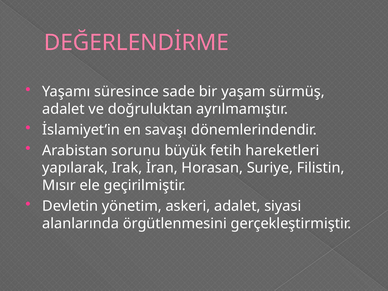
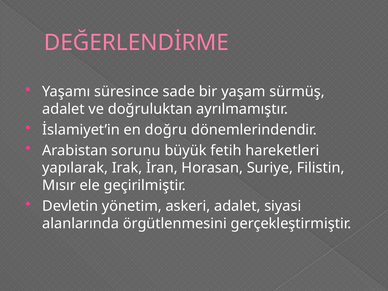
savaşı: savaşı -> doğru
